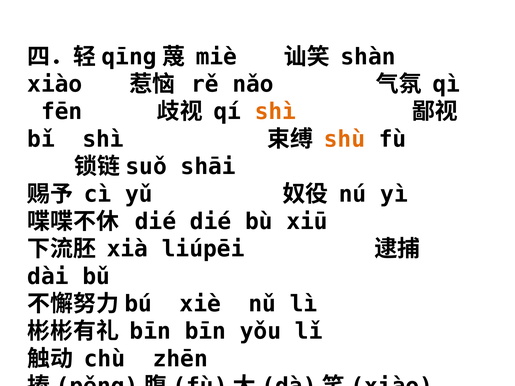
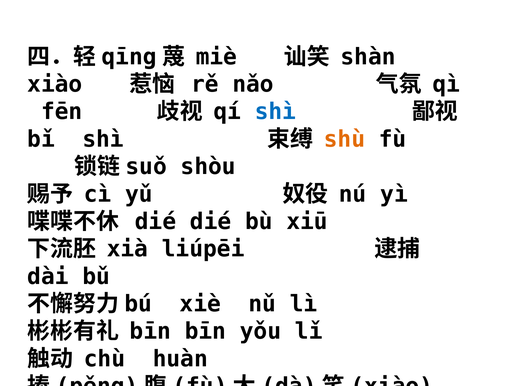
shì at (275, 112) colour: orange -> blue
shāi: shāi -> shòu
zhēn: zhēn -> huàn
